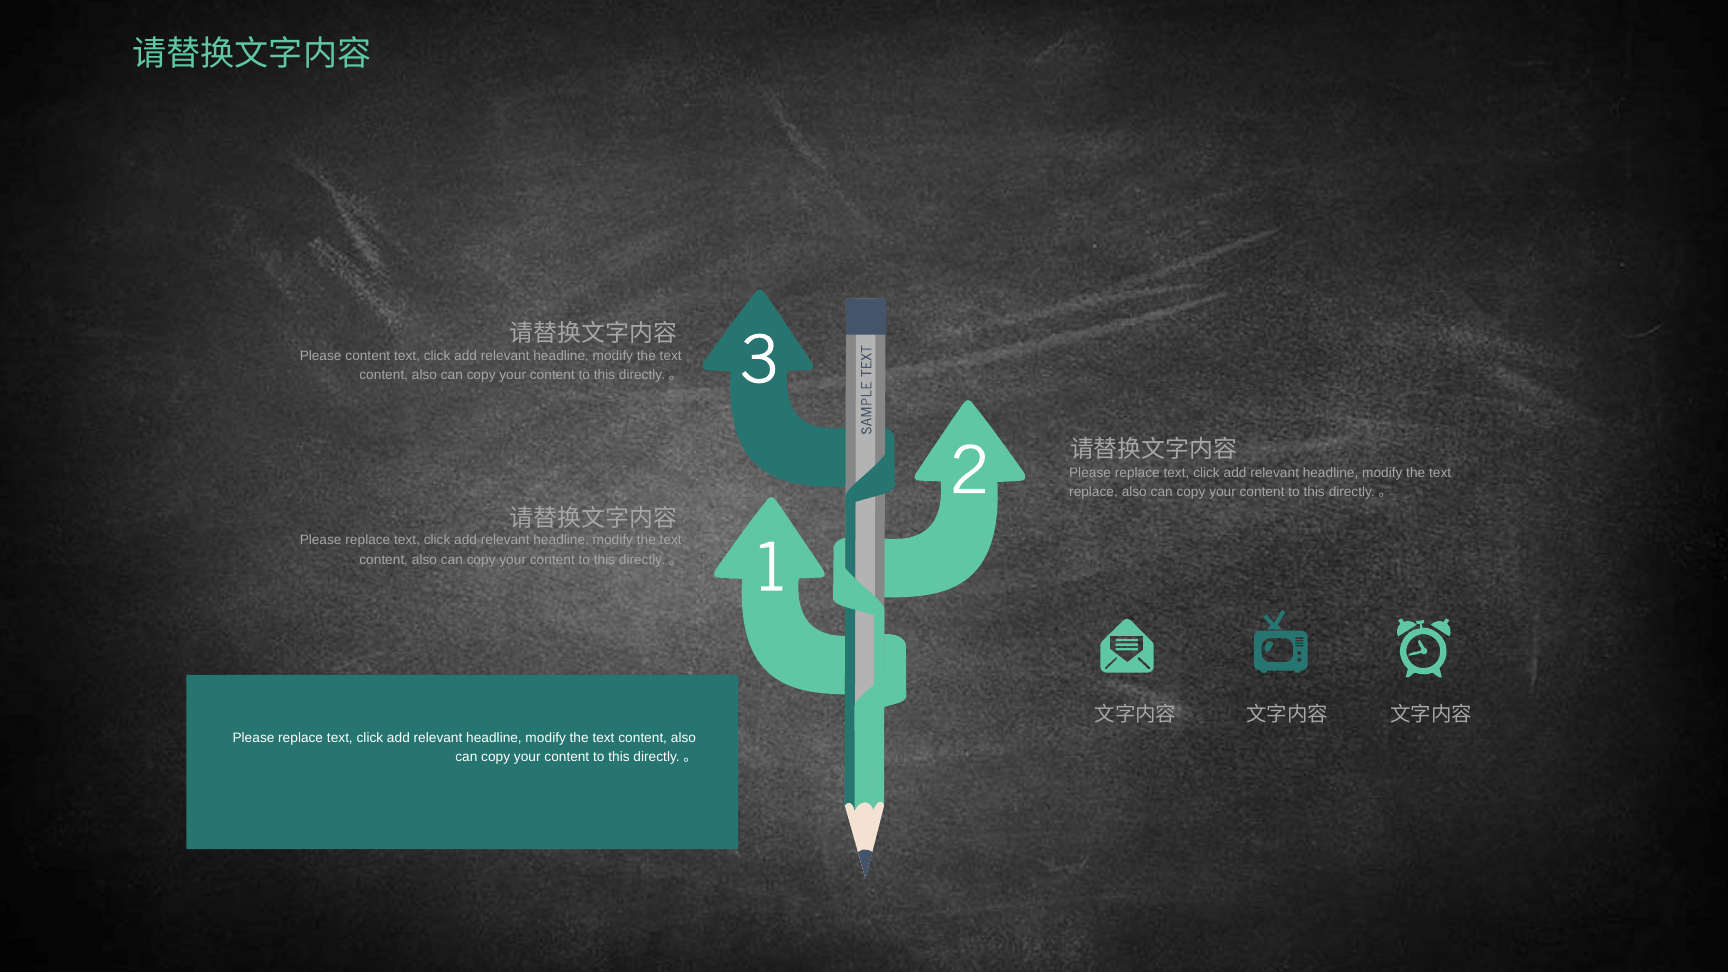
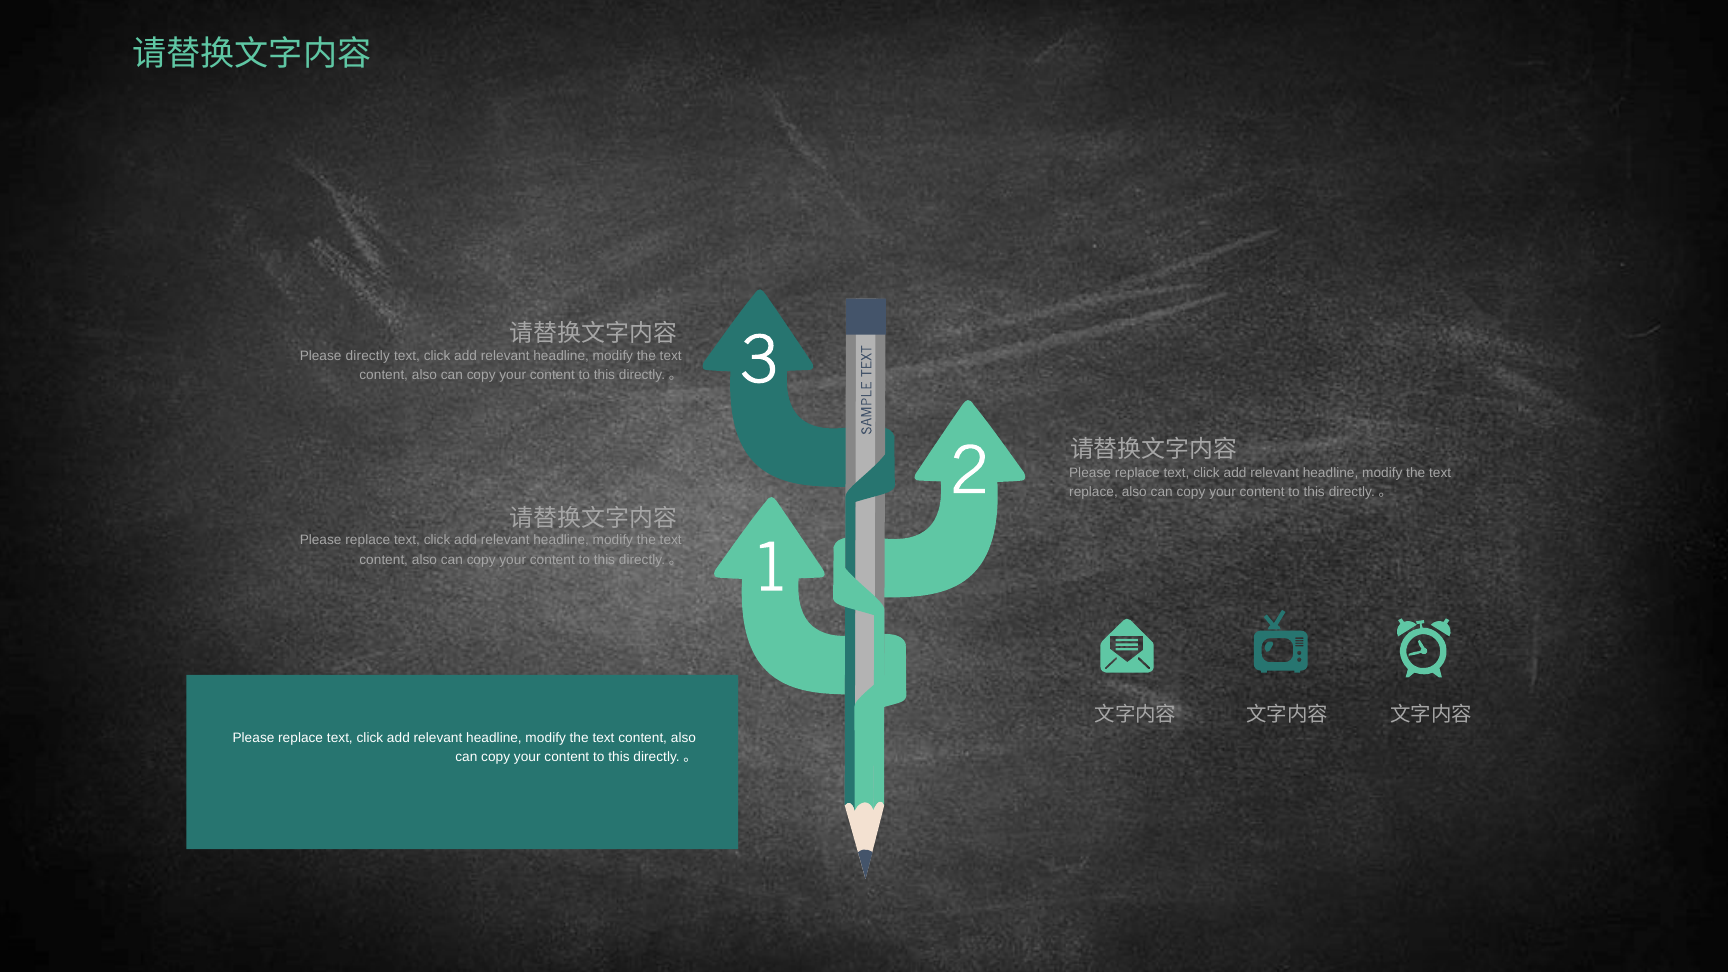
Please content: content -> directly
